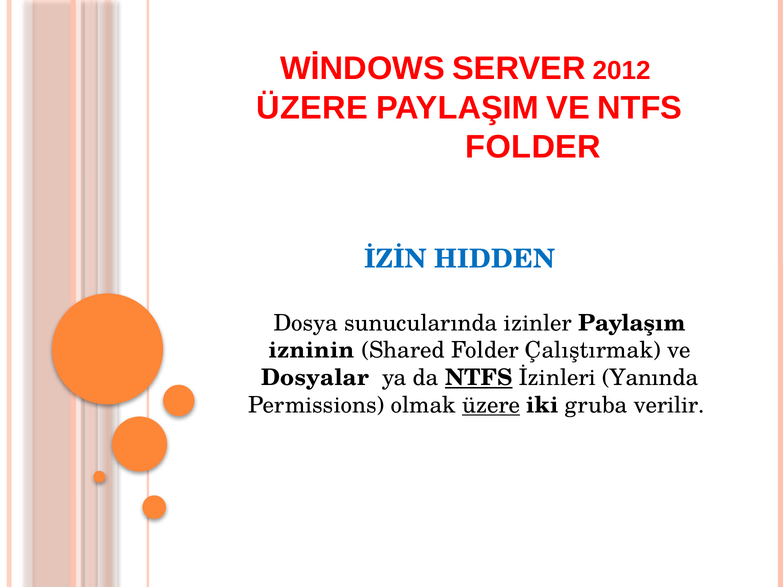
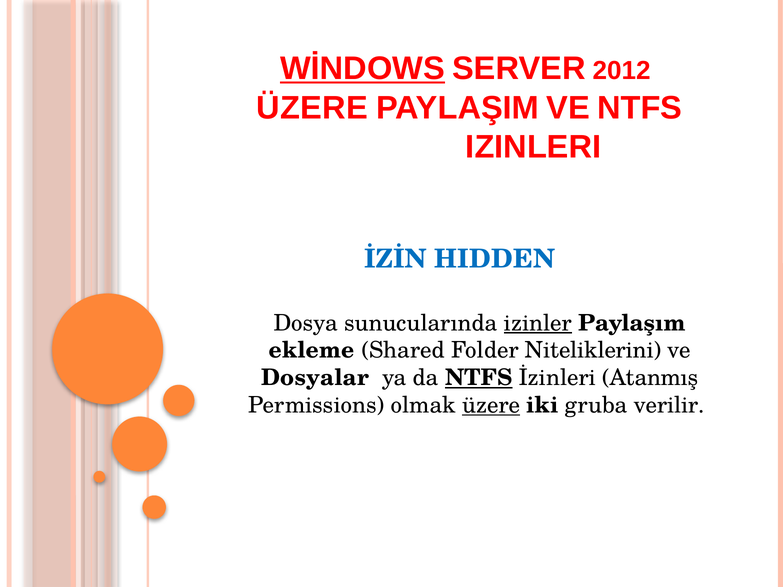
WİNDOWS underline: none -> present
FOLDER at (533, 147): FOLDER -> IZINLERI
izinler underline: none -> present
izninin: izninin -> ekleme
Çalıştırmak: Çalıştırmak -> Niteliklerini
Yanında: Yanında -> Atanmış
